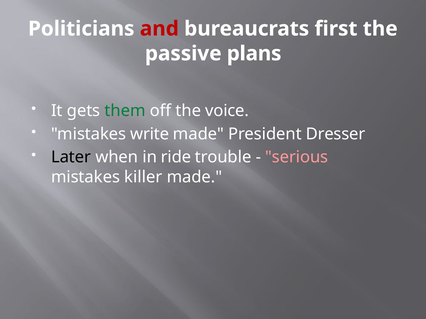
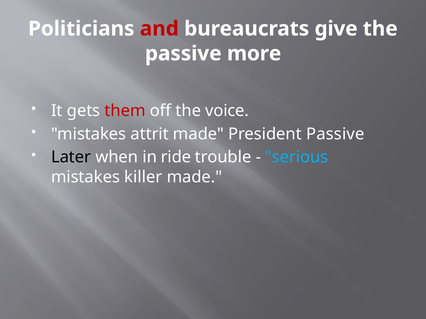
first: first -> give
plans: plans -> more
them colour: green -> red
write: write -> attrit
President Dresser: Dresser -> Passive
serious colour: pink -> light blue
